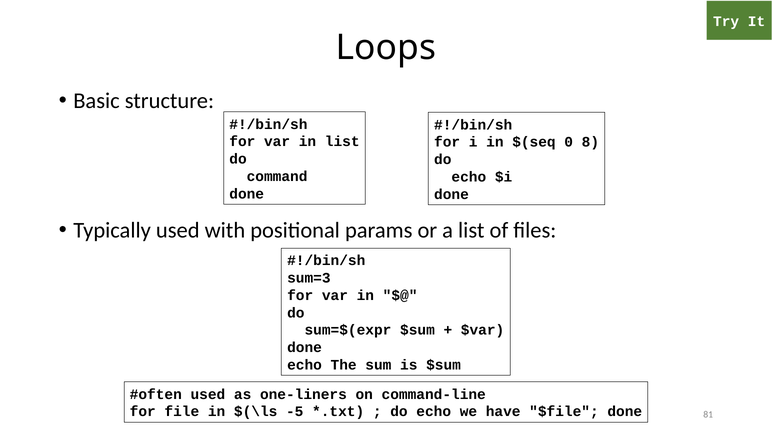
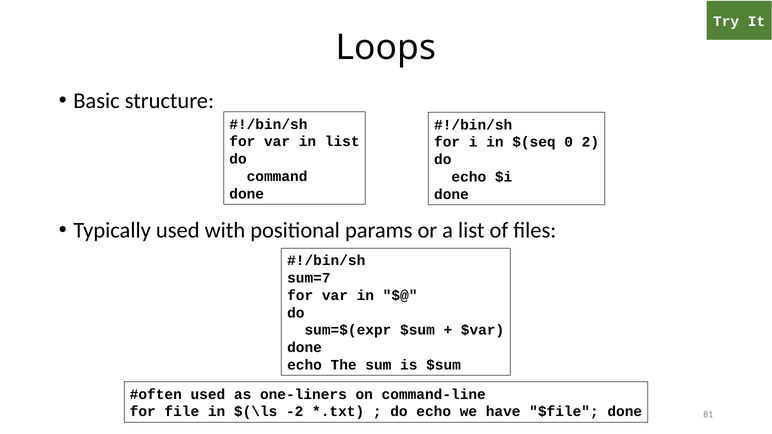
8: 8 -> 2
sum=3: sum=3 -> sum=7
-5: -5 -> -2
